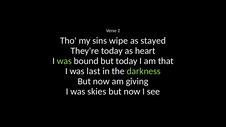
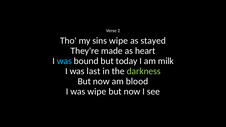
They're today: today -> made
was at (64, 61) colour: light green -> light blue
that: that -> milk
giving: giving -> blood
was skies: skies -> wipe
